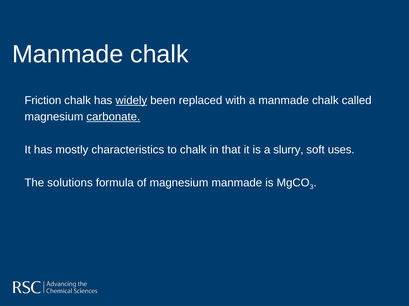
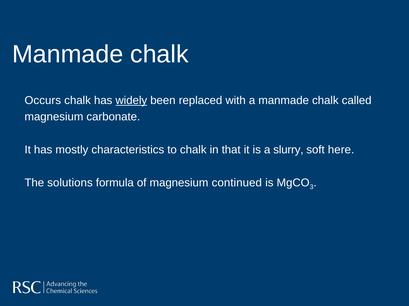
Friction: Friction -> Occurs
carbonate underline: present -> none
uses: uses -> here
magnesium manmade: manmade -> continued
